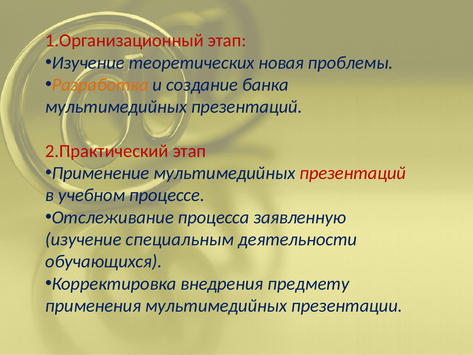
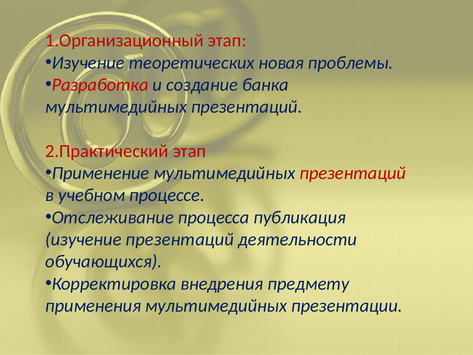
Разработка colour: orange -> red
заявленную: заявленную -> публикация
изучение специальным: специальным -> презентаций
